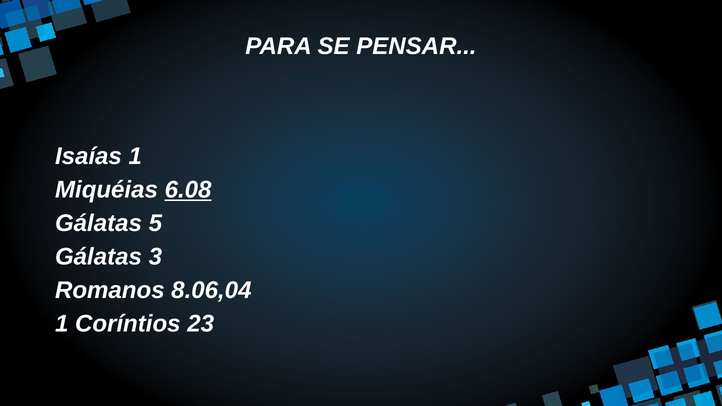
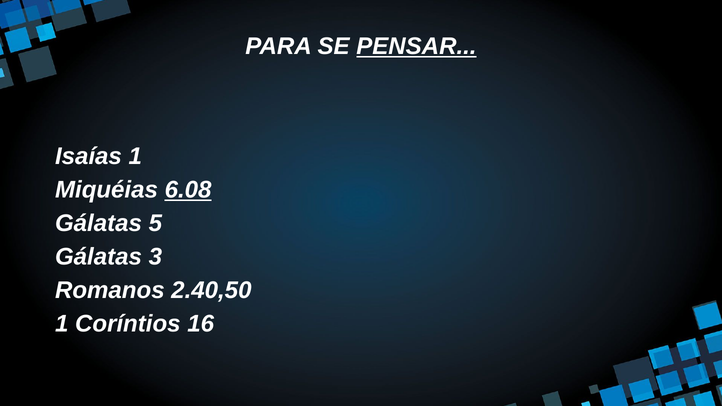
PENSAR underline: none -> present
8.06,04: 8.06,04 -> 2.40,50
23: 23 -> 16
